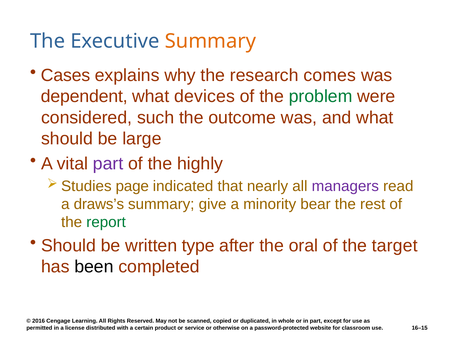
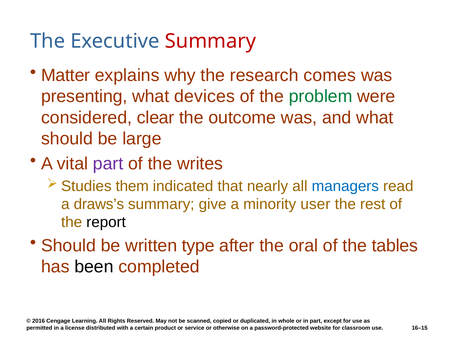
Summary at (210, 41) colour: orange -> red
Cases: Cases -> Matter
dependent: dependent -> presenting
such: such -> clear
highly: highly -> writes
page: page -> them
managers colour: purple -> blue
bear: bear -> user
report colour: green -> black
target: target -> tables
